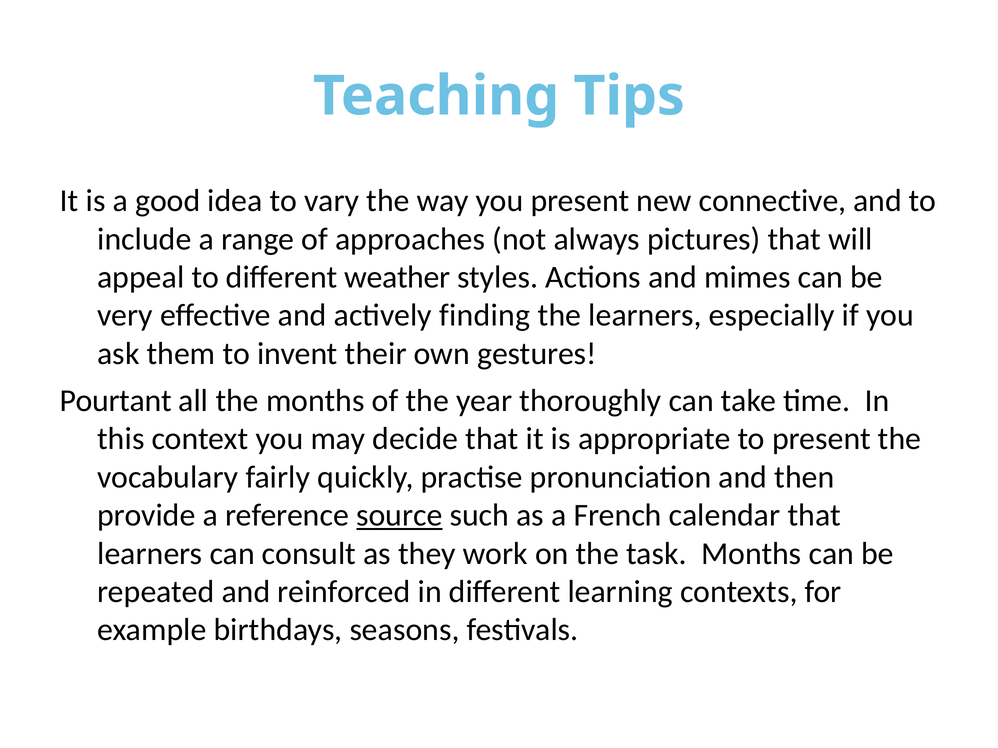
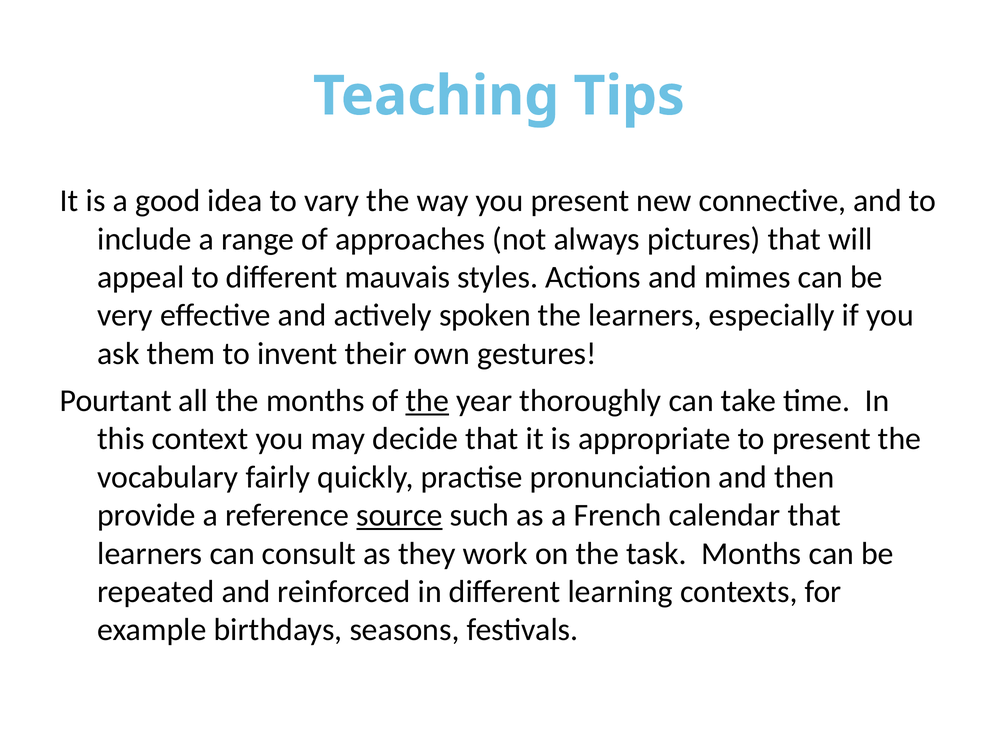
weather: weather -> mauvais
finding: finding -> spoken
the at (427, 401) underline: none -> present
